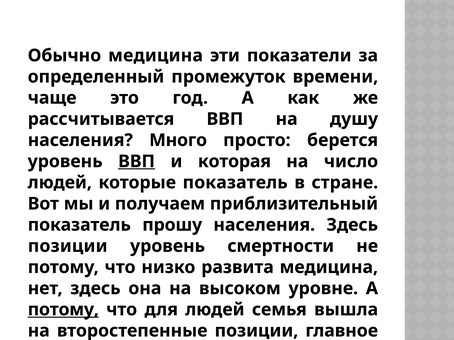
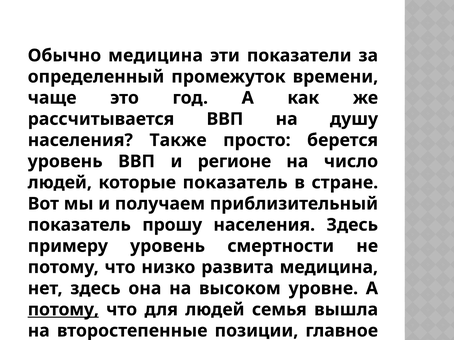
Много: Много -> Также
ВВП at (137, 162) underline: present -> none
которая: которая -> регионе
позиции at (68, 246): позиции -> примеру
